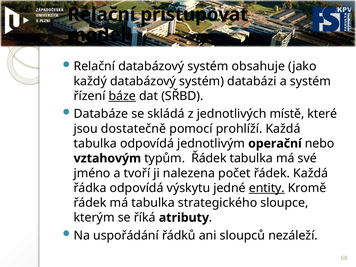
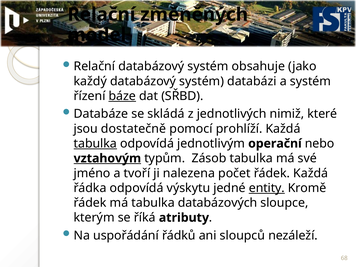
přistupovat: přistupovat -> změněných
místě: místě -> nimiž
tabulka at (95, 144) underline: none -> present
vztahovým underline: none -> present
typům Řádek: Řádek -> Zásob
strategického: strategického -> databázových
